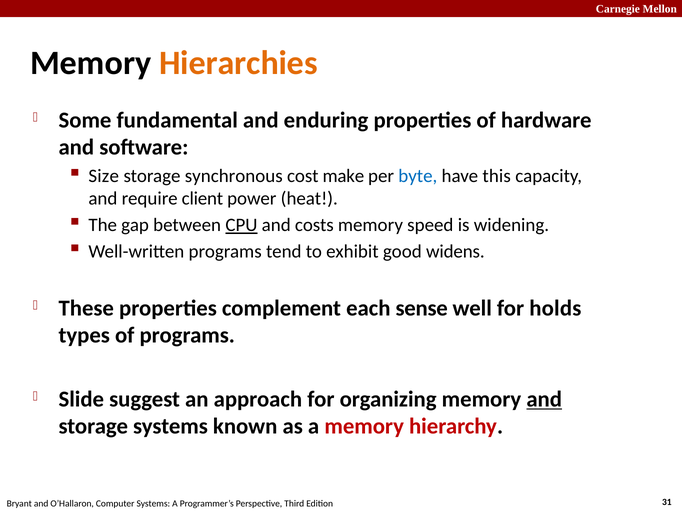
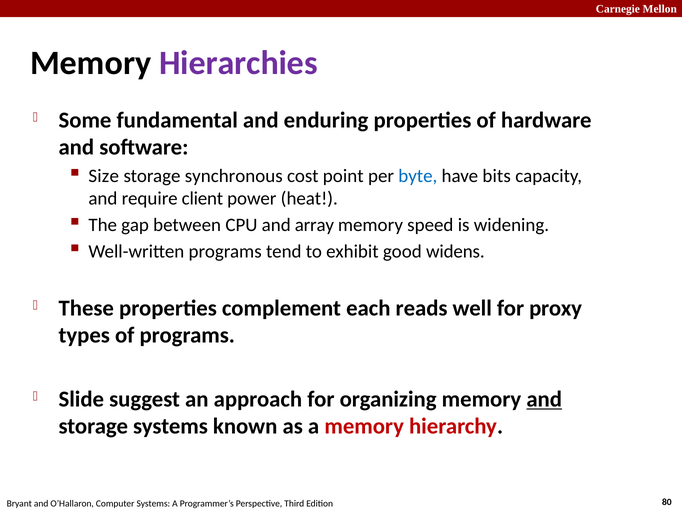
Hierarchies colour: orange -> purple
make: make -> point
this: this -> bits
CPU underline: present -> none
costs: costs -> array
sense: sense -> reads
holds: holds -> proxy
31: 31 -> 80
